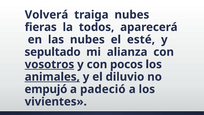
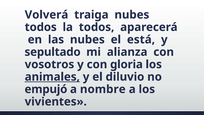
fieras at (41, 27): fieras -> todos
esté: esté -> está
vosotros underline: present -> none
pocos: pocos -> gloria
padeció: padeció -> nombre
